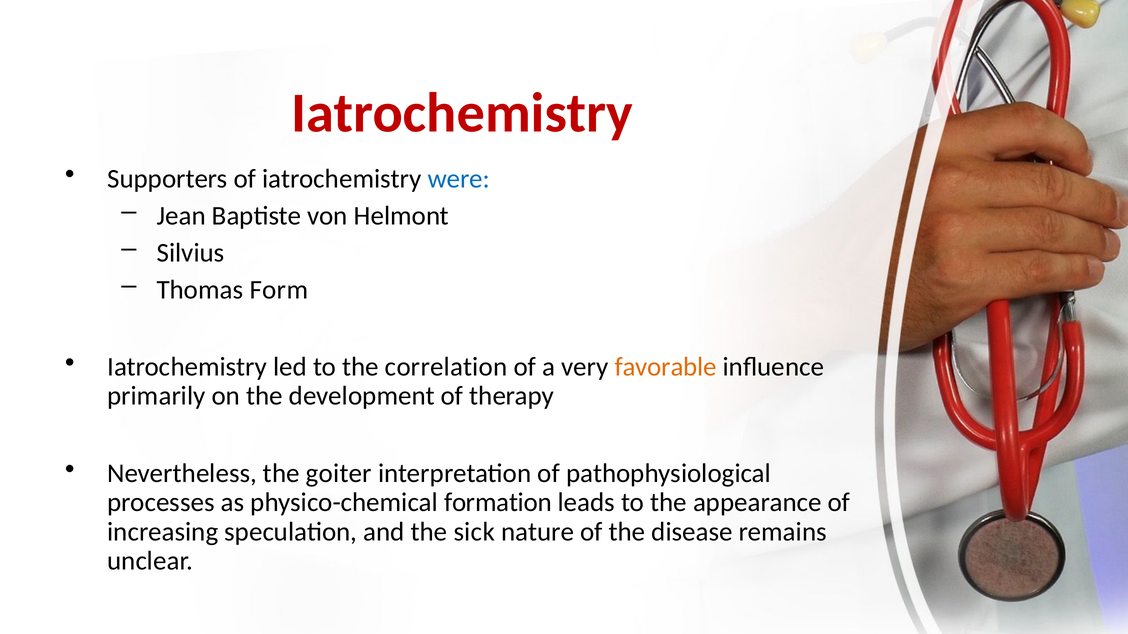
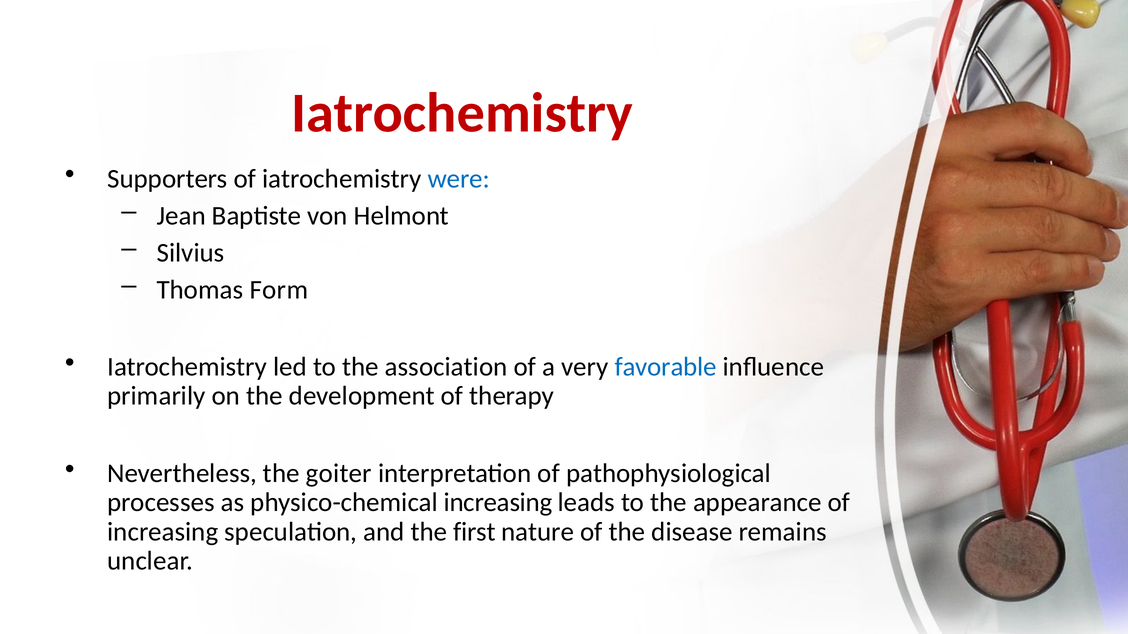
correlation: correlation -> association
favorable colour: orange -> blue
physico-chemical formation: formation -> increasing
sick: sick -> first
